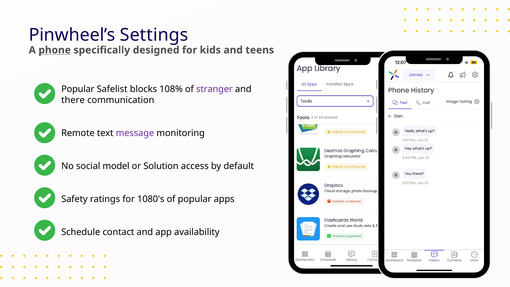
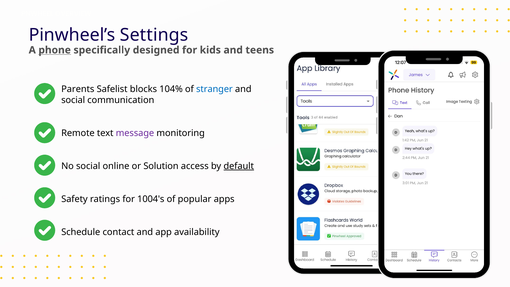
Popular at (78, 89): Popular -> Parents
108%: 108% -> 104%
stranger colour: purple -> blue
there at (73, 100): there -> social
model: model -> online
default underline: none -> present
1080's: 1080's -> 1004's
